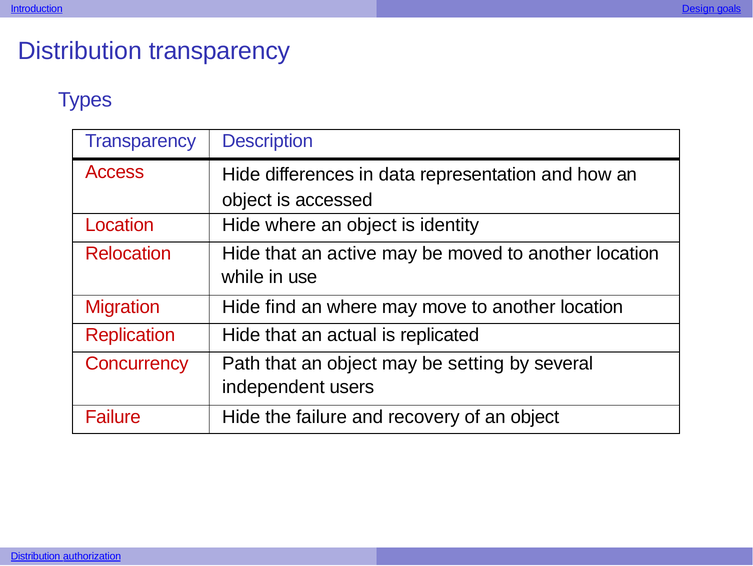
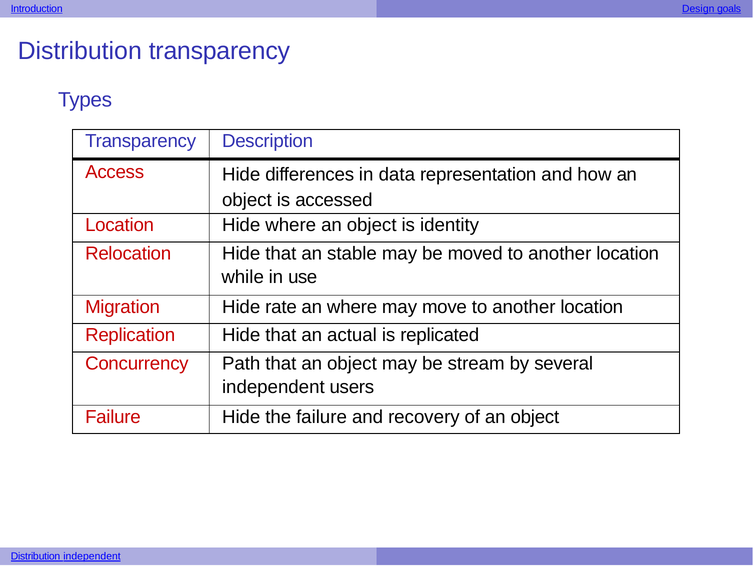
active: active -> stable
find: find -> rate
setting: setting -> stream
Distribution authorization: authorization -> independent
